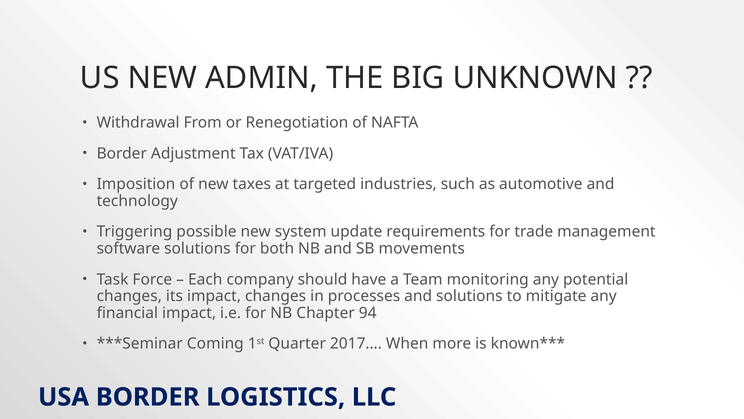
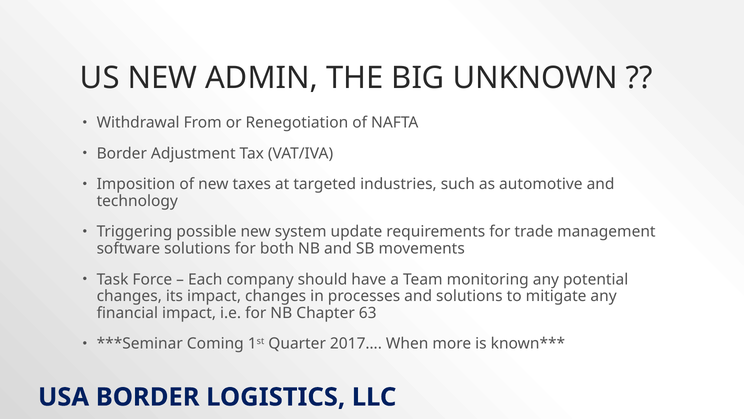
94: 94 -> 63
